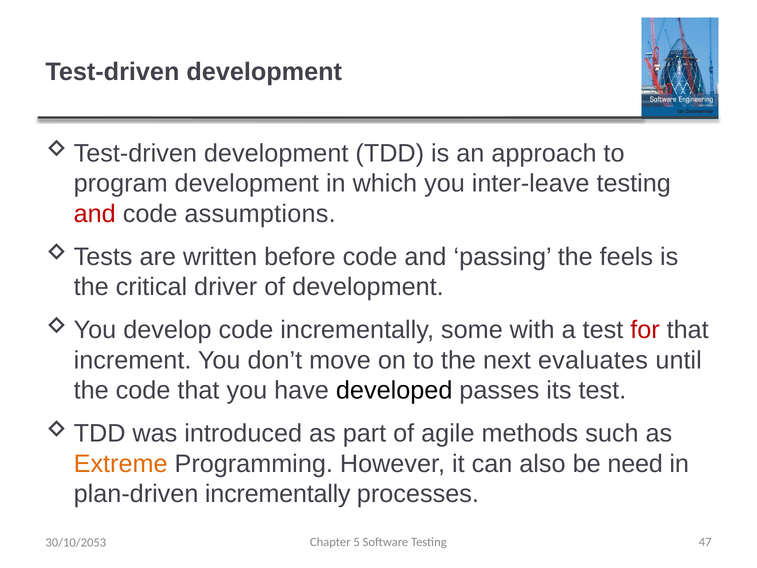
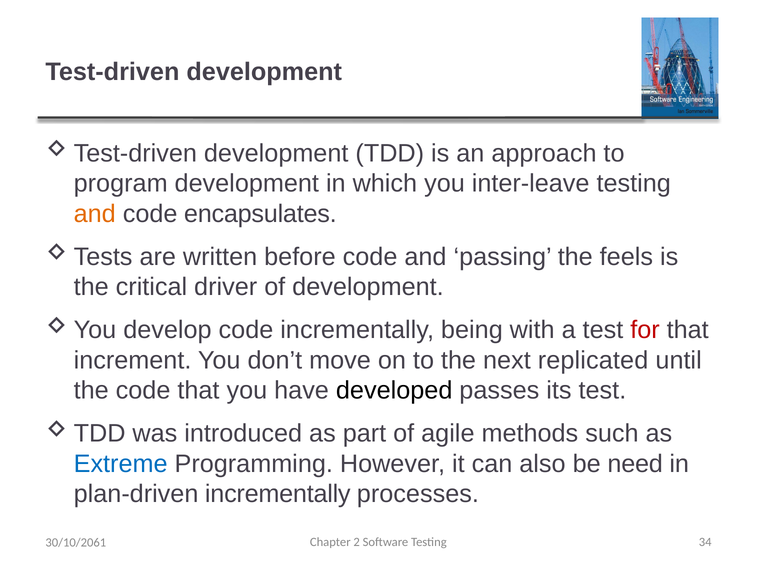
and at (95, 214) colour: red -> orange
assumptions: assumptions -> encapsulates
some: some -> being
evaluates: evaluates -> replicated
Extreme colour: orange -> blue
5: 5 -> 2
47: 47 -> 34
30/10/2053: 30/10/2053 -> 30/10/2061
